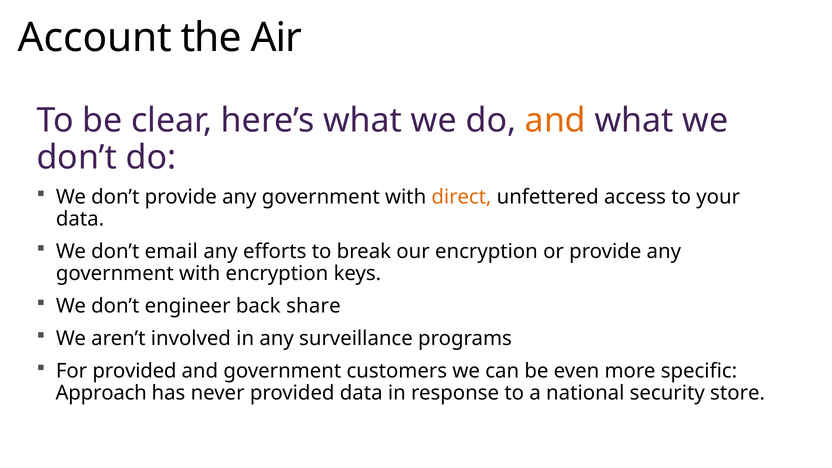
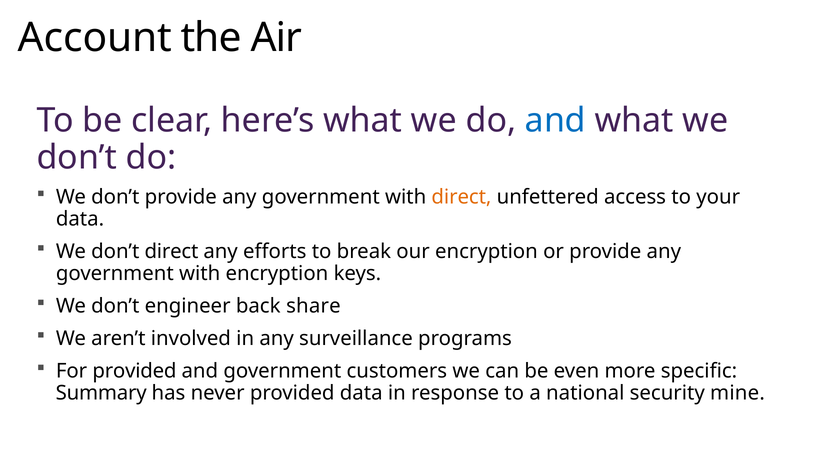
and at (555, 121) colour: orange -> blue
don’t email: email -> direct
Approach: Approach -> Summary
store: store -> mine
